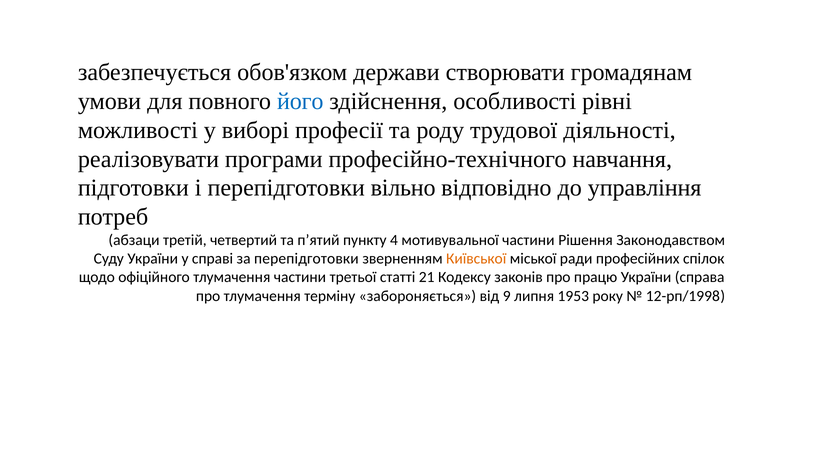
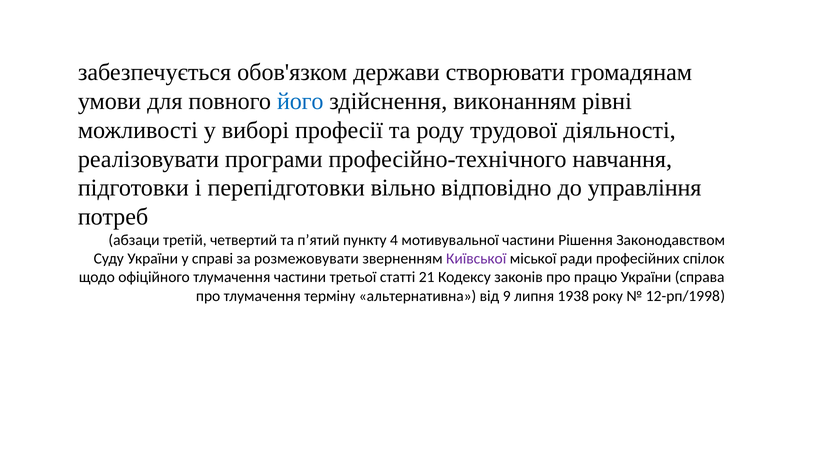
особливості: особливості -> виконанням
за перепідготовки: перепідготовки -> розмежовувати
Київської colour: orange -> purple
забороняється: забороняється -> альтернативна
1953: 1953 -> 1938
